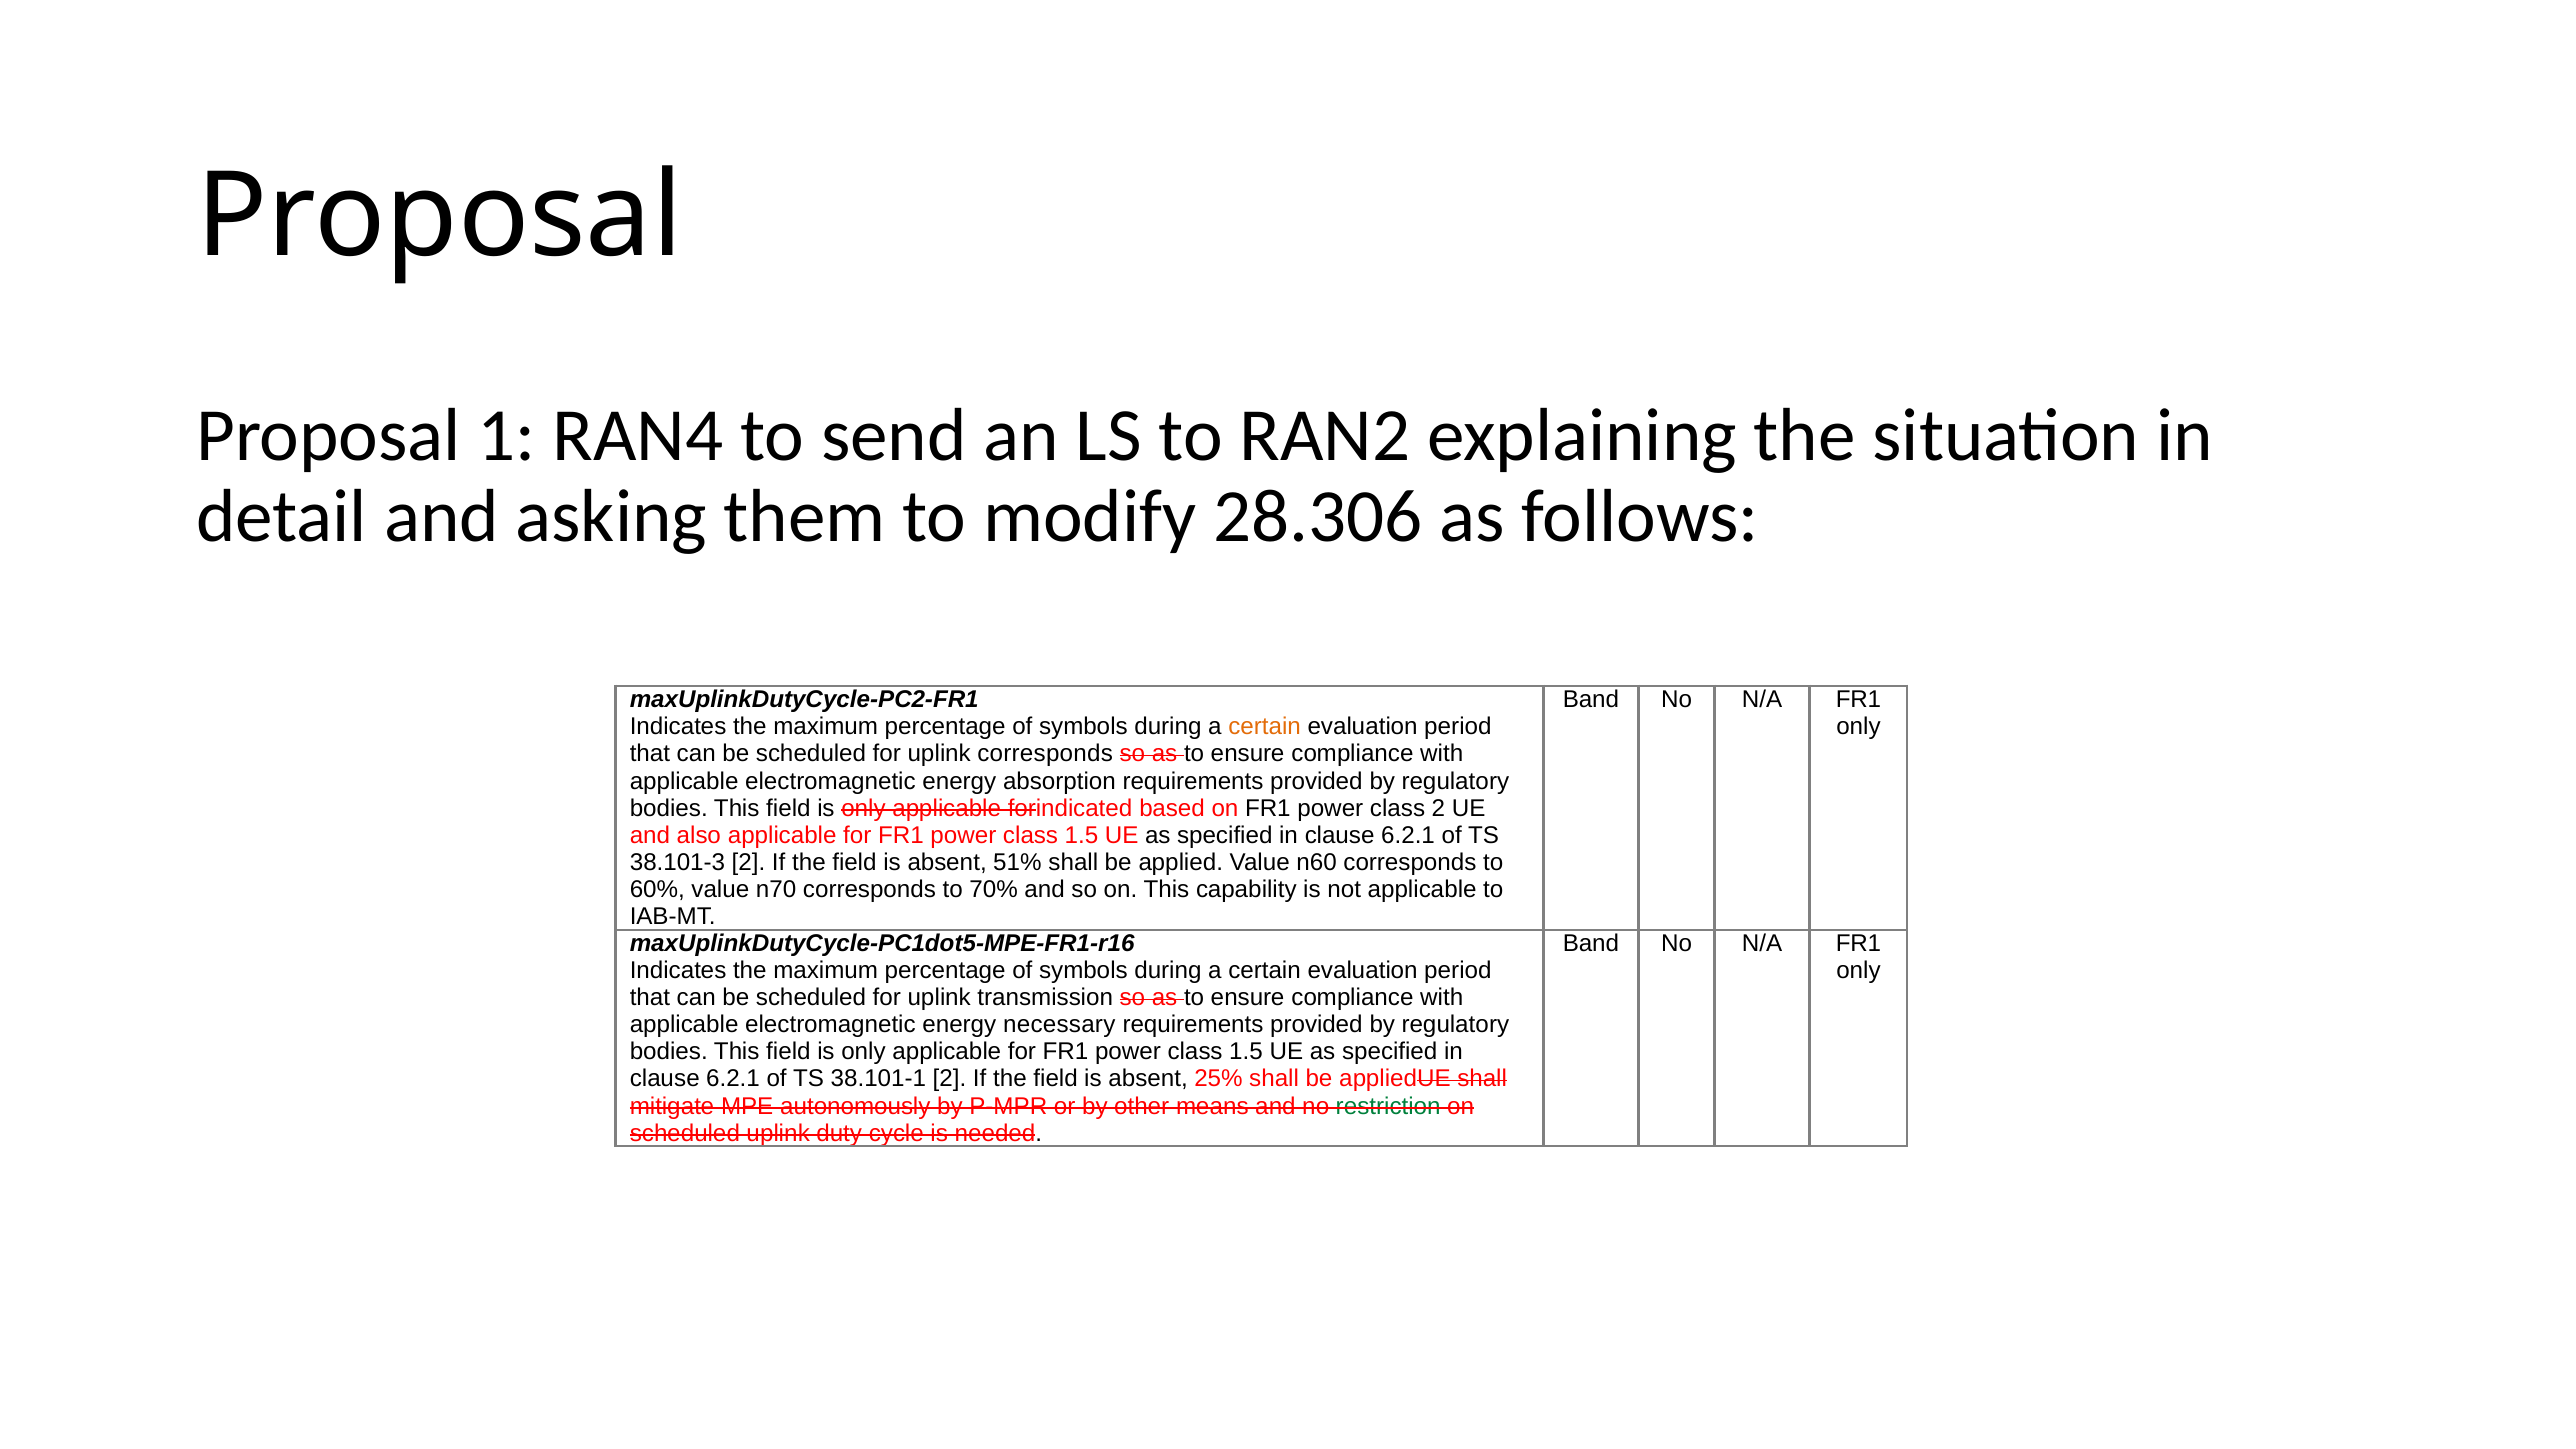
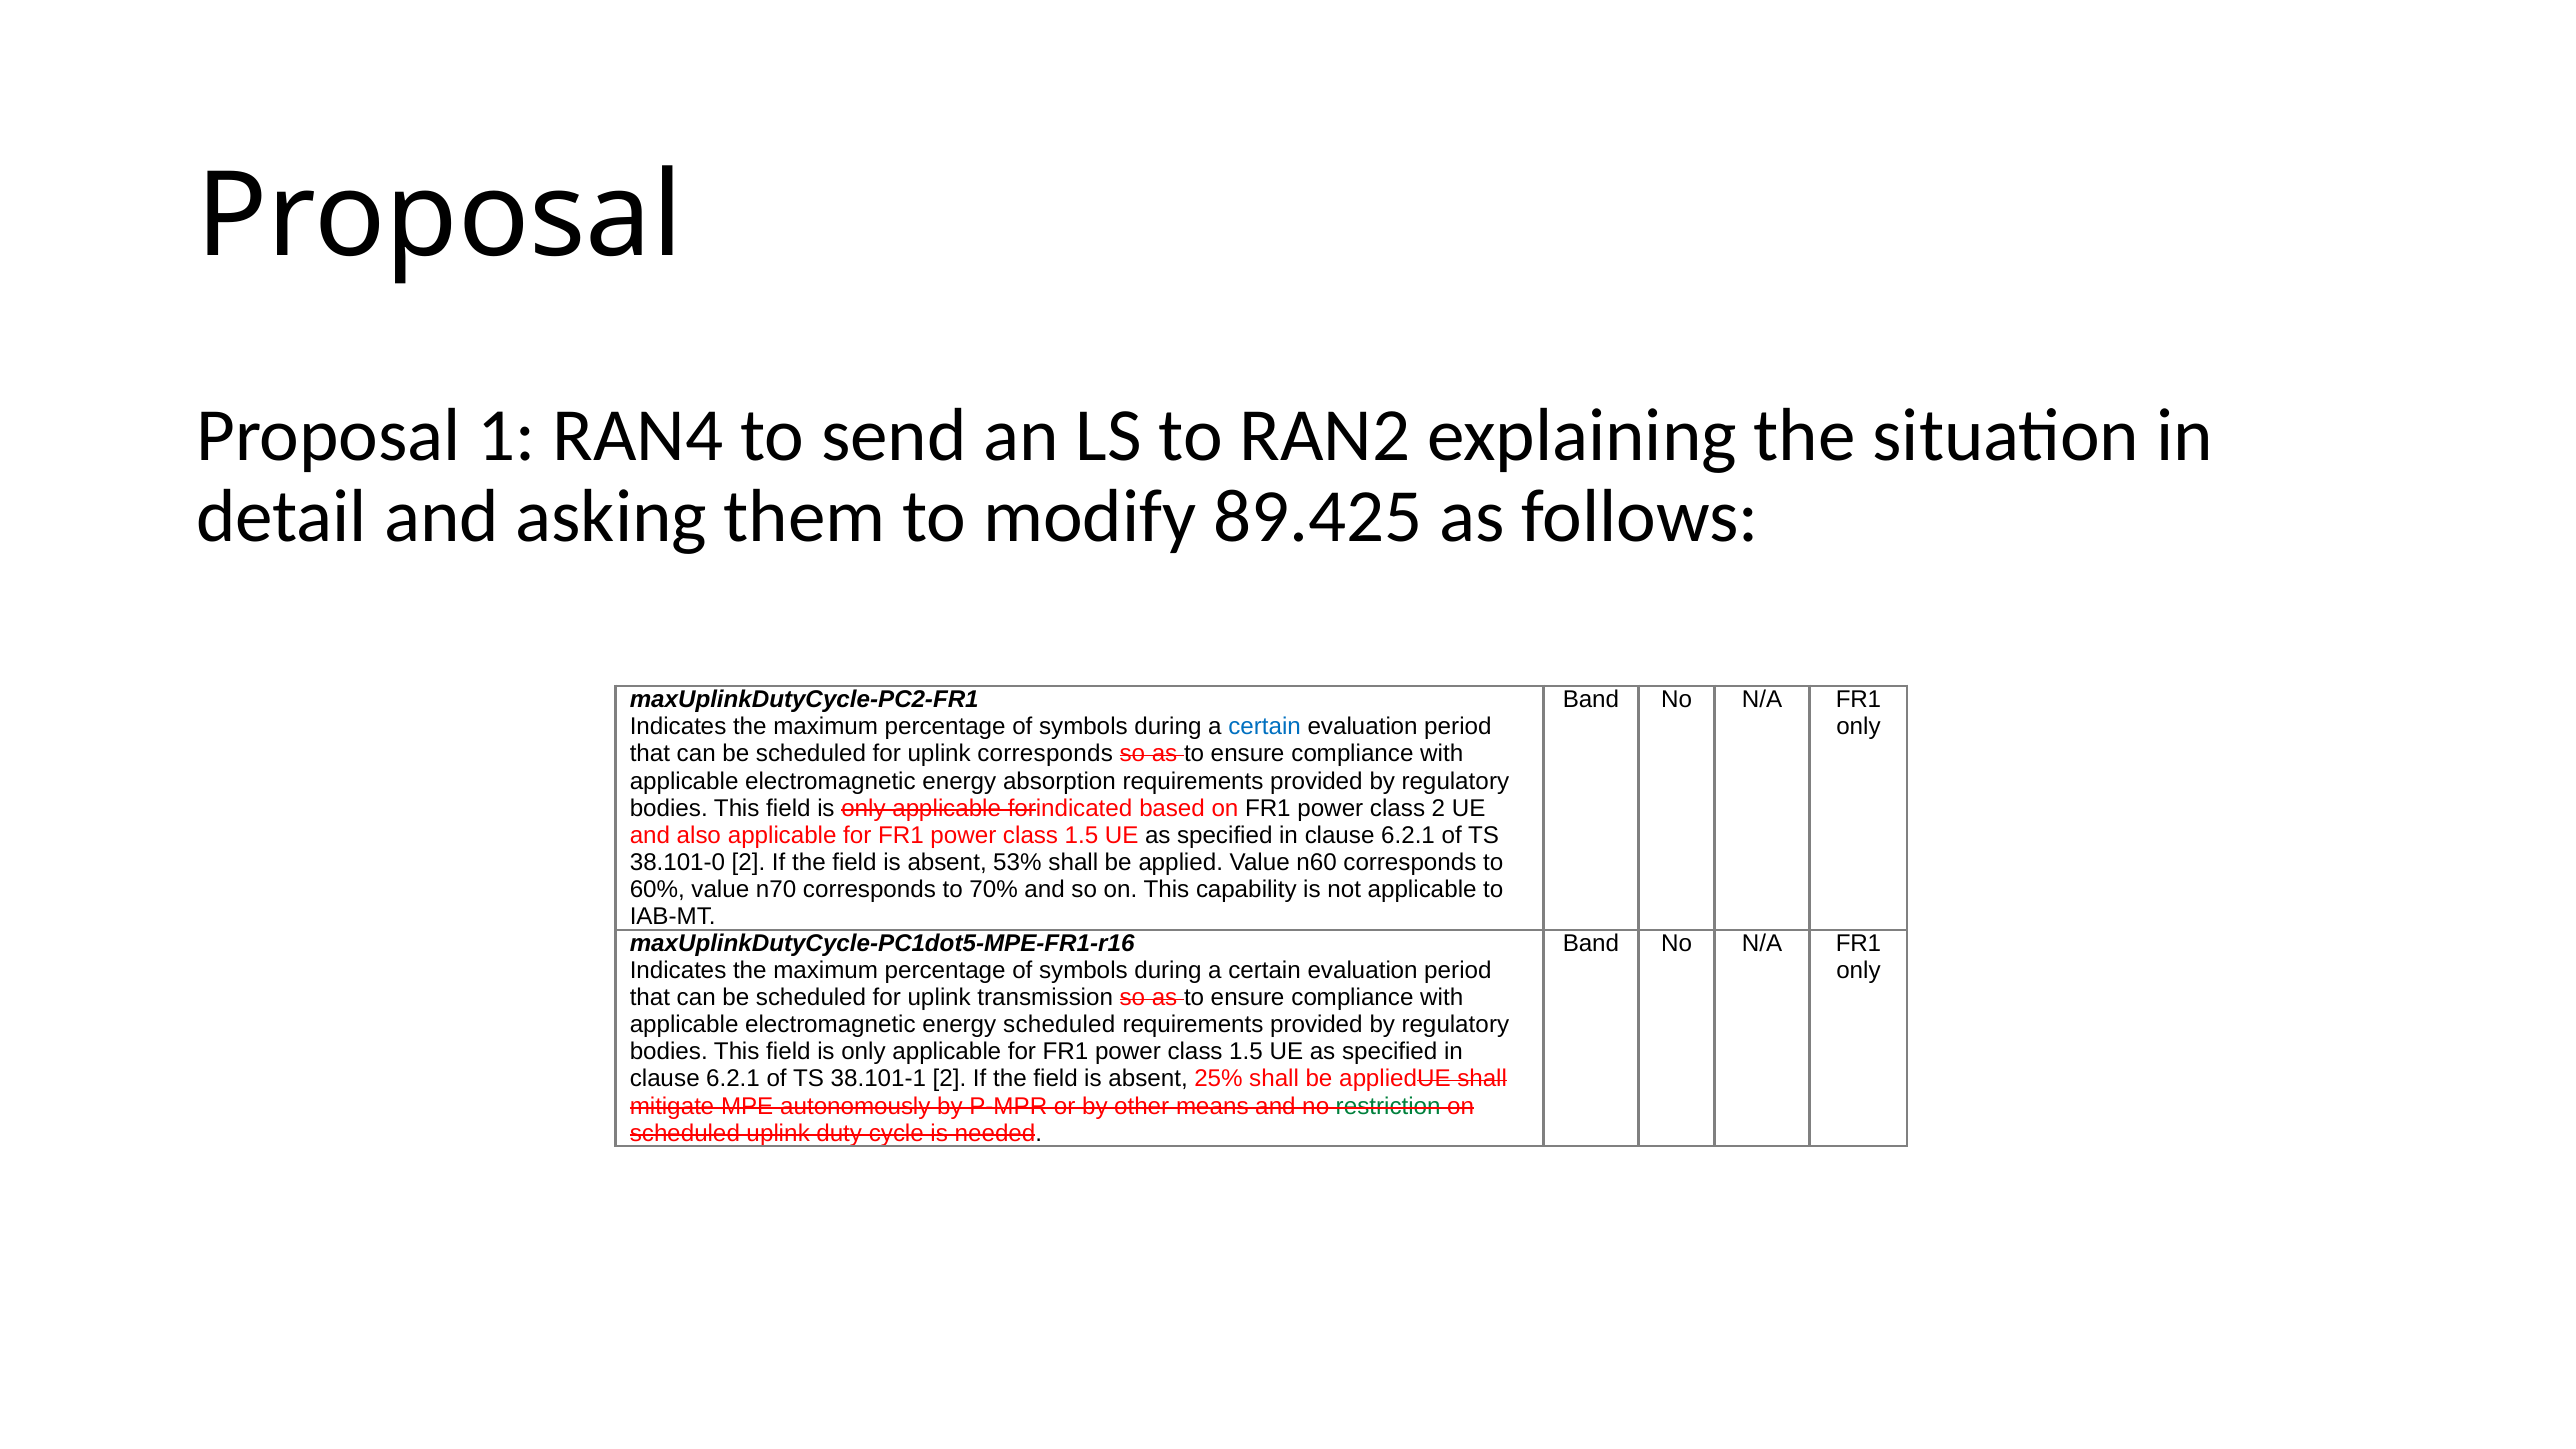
28.306: 28.306 -> 89.425
certain at (1265, 727) colour: orange -> blue
38.101-3: 38.101-3 -> 38.101-0
51%: 51% -> 53%
energy necessary: necessary -> scheduled
